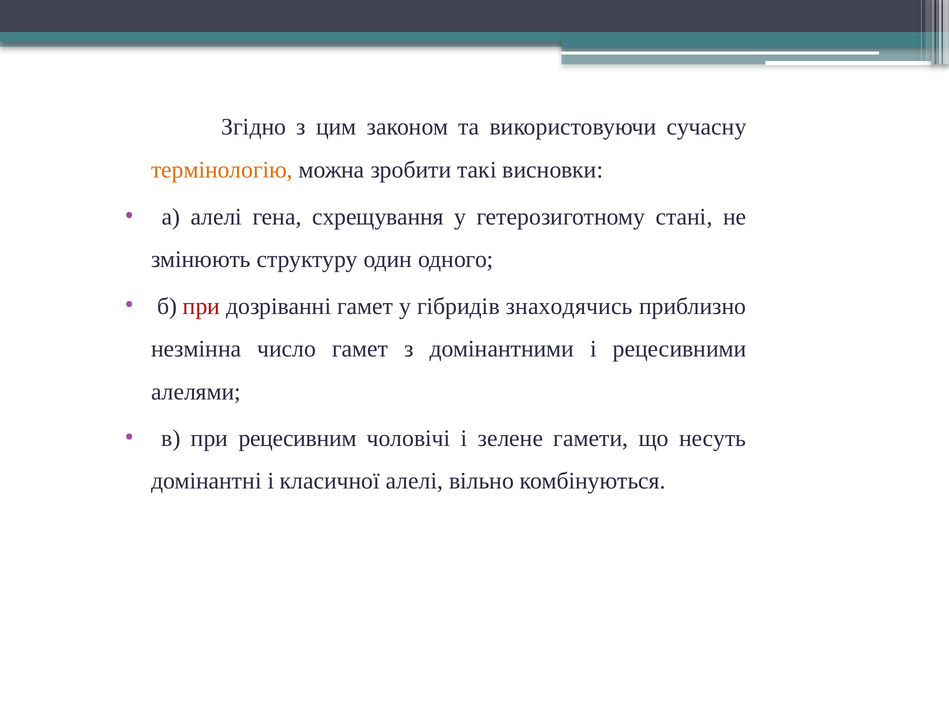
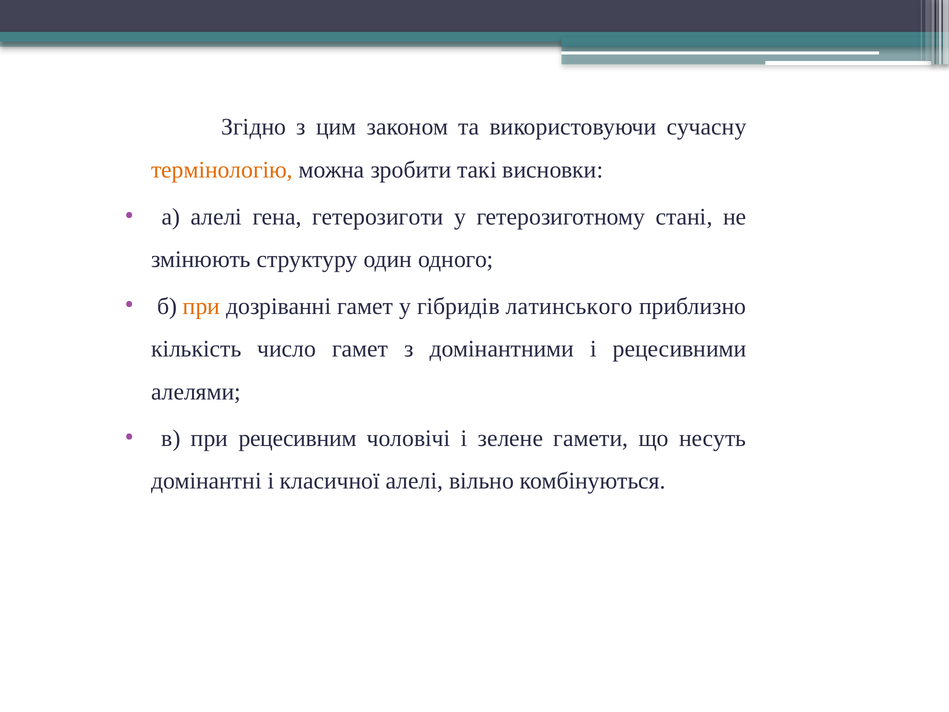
схрещування: схрещування -> гетерозиготи
при at (202, 306) colour: red -> orange
знаходячись: знаходячись -> латинського
незмінна: незмінна -> кількість
